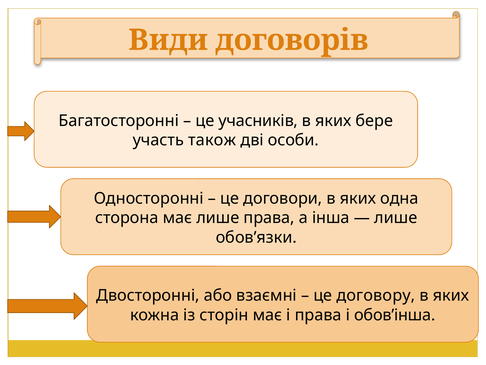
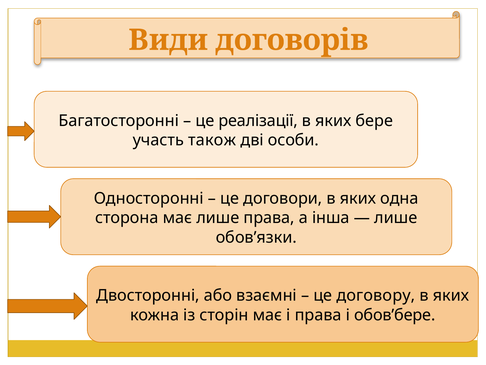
учасників: учасників -> реалізації
обов’інша: обов’інша -> обов’бере
